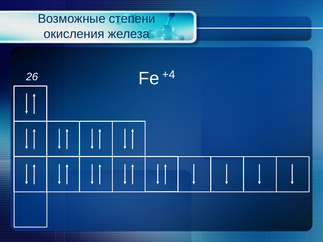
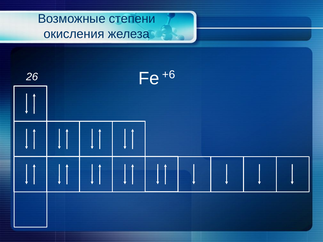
+4: +4 -> +6
